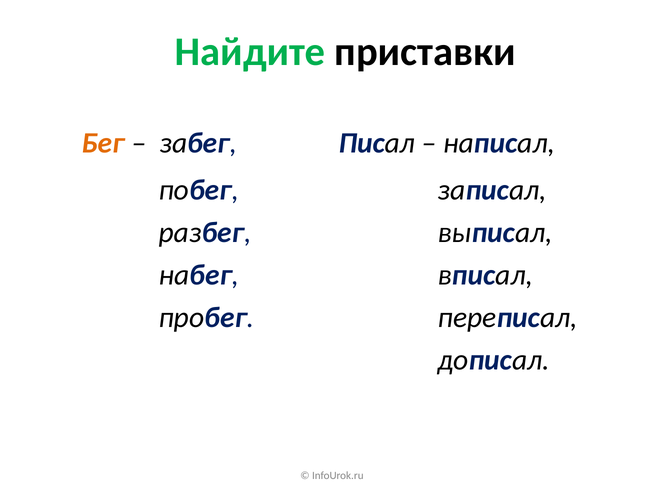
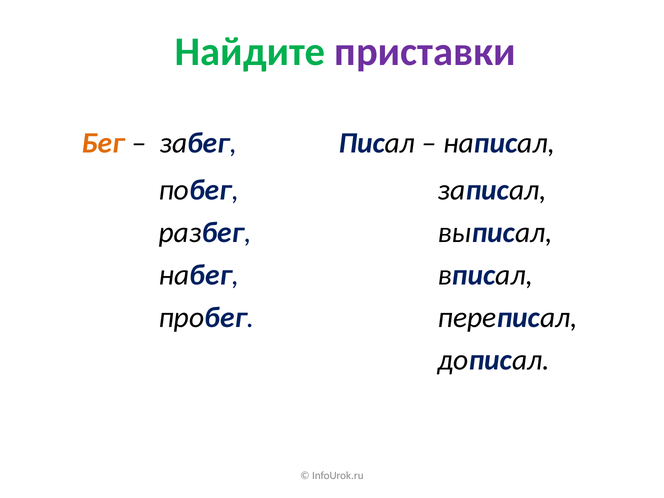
приставки colour: black -> purple
